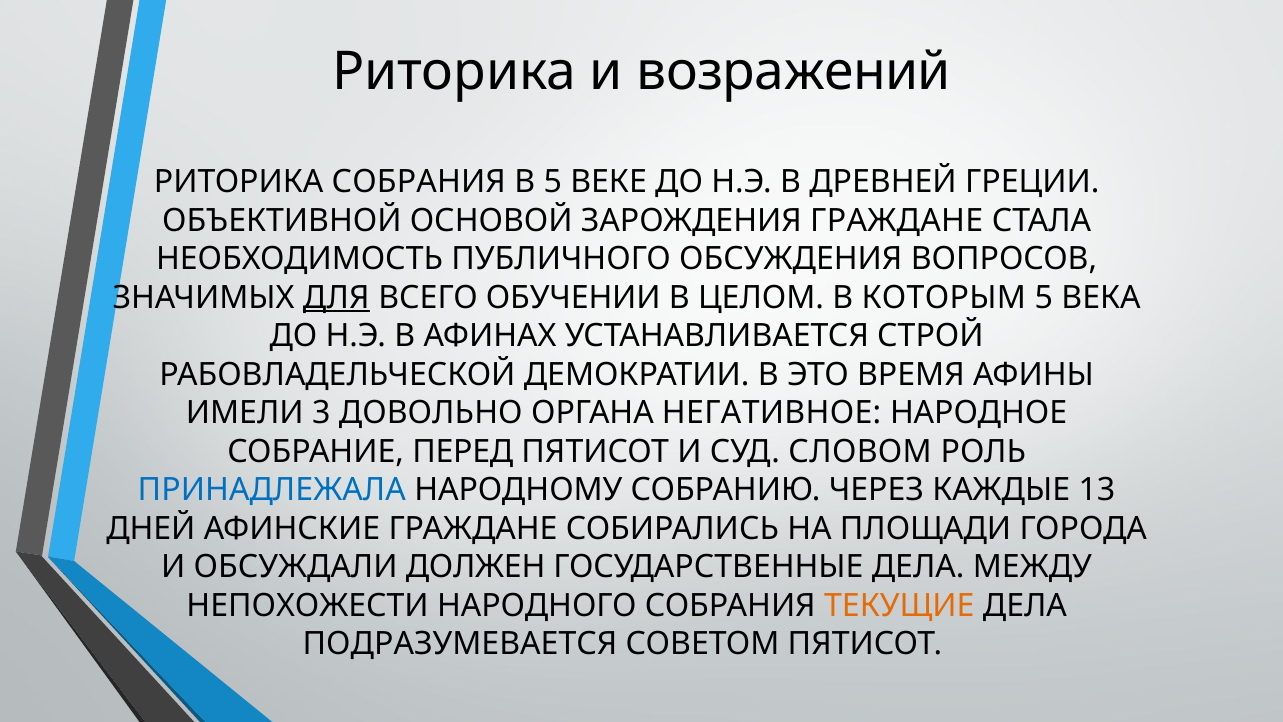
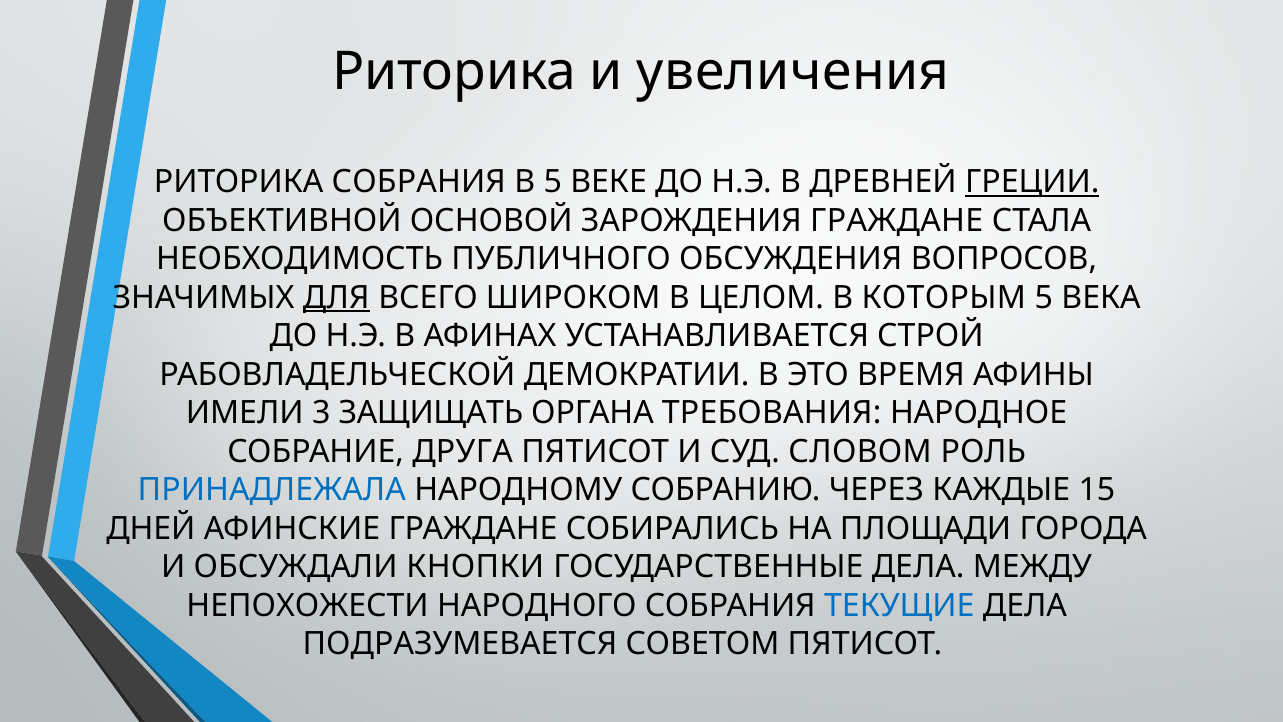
возражений: возражений -> увеличения
ГРЕЦИИ underline: none -> present
ОБУЧЕНИИ: ОБУЧЕНИИ -> ШИРОКОМ
ДОВОЛЬНО: ДОВОЛЬНО -> ЗАЩИЩАТЬ
НЕГАТИВНОЕ: НЕГАТИВНОЕ -> ТРЕБОВАНИЯ
ПЕРЕД: ПЕРЕД -> ДРУГА
13: 13 -> 15
ДОЛЖЕН: ДОЛЖЕН -> КНОПКИ
ТЕКУЩИЕ colour: orange -> blue
